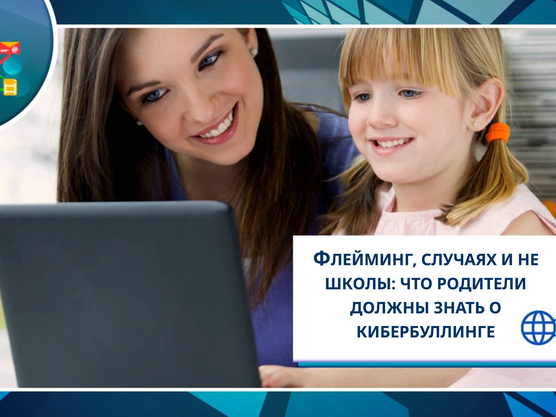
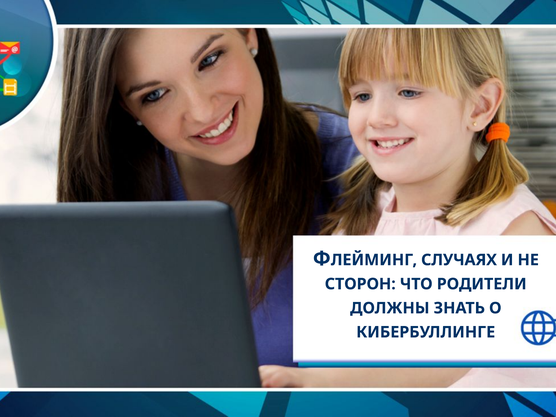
ШКОЛЫ: ШКОЛЫ -> СТОРОН
